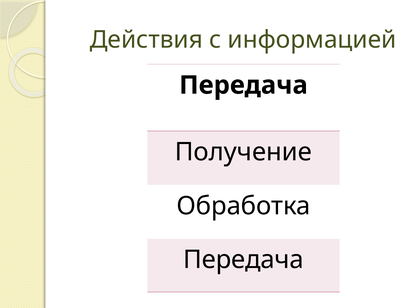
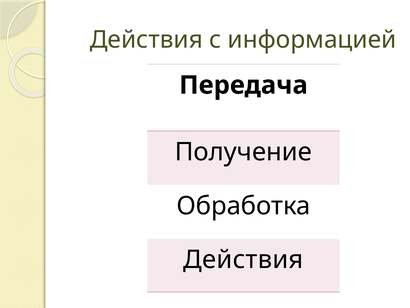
Передача at (244, 259): Передача -> Действия
